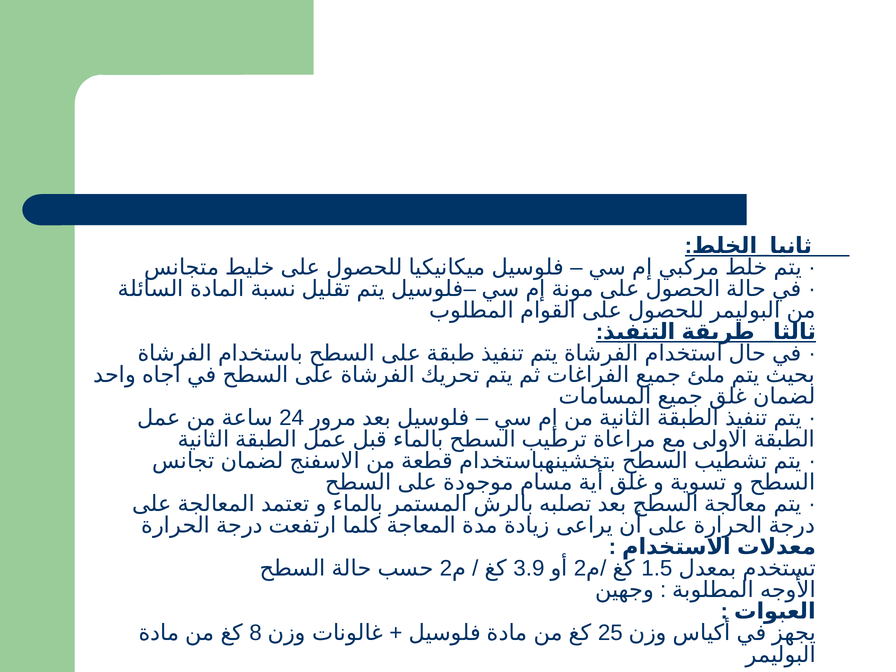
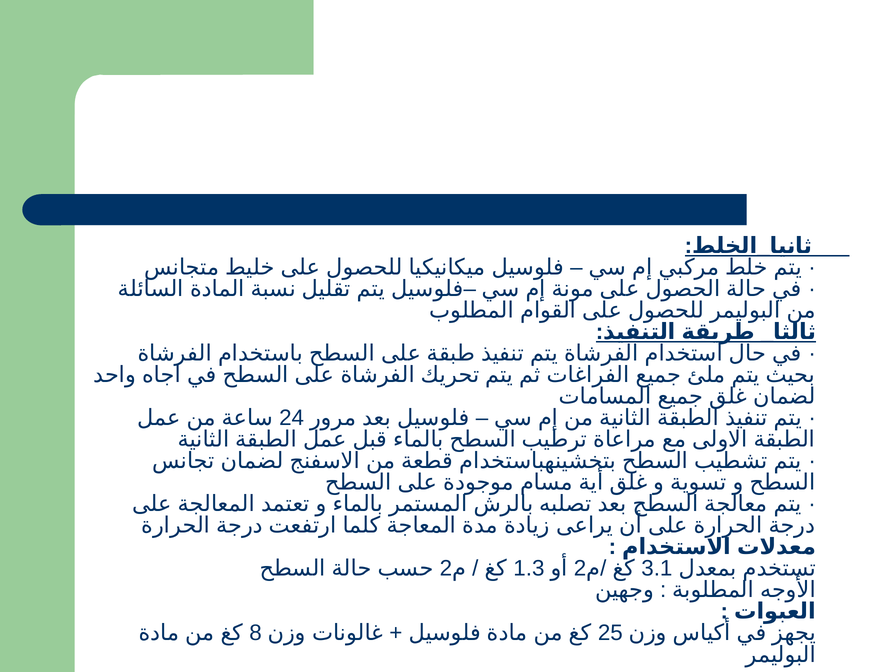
3.9: 3.9 -> 1.3
1.5: 1.5 -> 3.1
